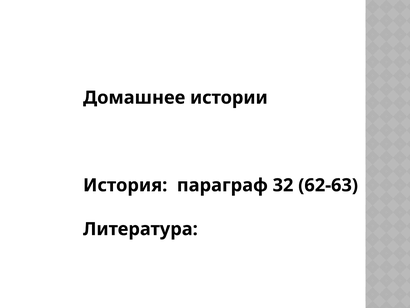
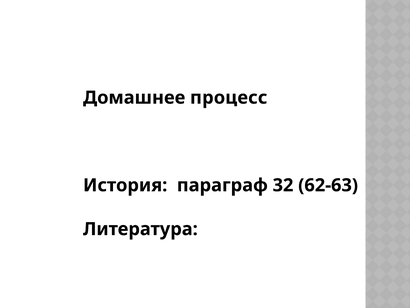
истории: истории -> процесс
